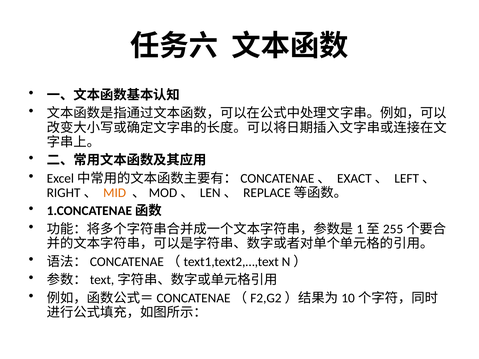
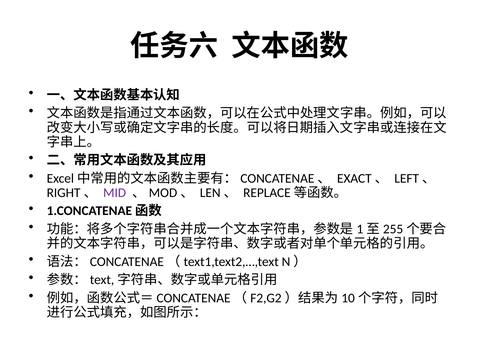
MID colour: orange -> purple
